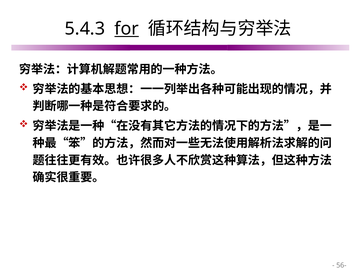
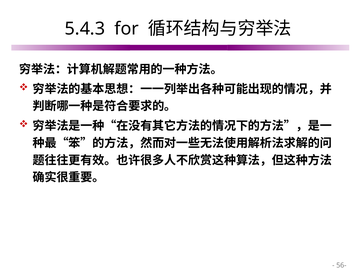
for underline: present -> none
